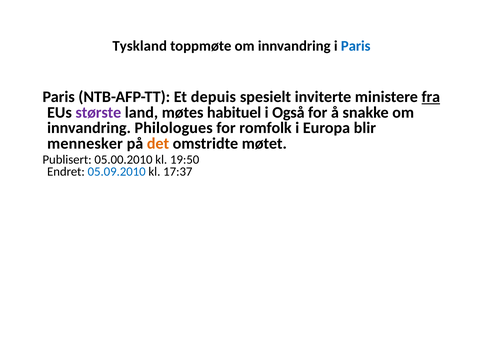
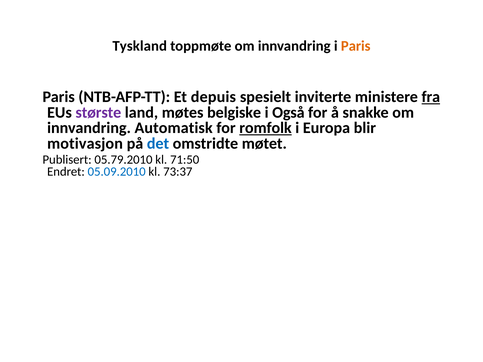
Paris at (356, 46) colour: blue -> orange
habituel: habituel -> belgiske
Philologues: Philologues -> Automatisk
romfolk underline: none -> present
mennesker: mennesker -> motivasjon
det colour: orange -> blue
05.00.2010: 05.00.2010 -> 05.79.2010
19:50: 19:50 -> 71:50
17:37: 17:37 -> 73:37
